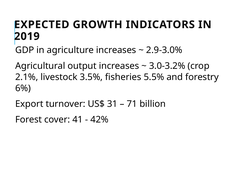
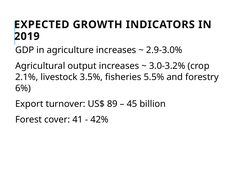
31: 31 -> 89
71: 71 -> 45
